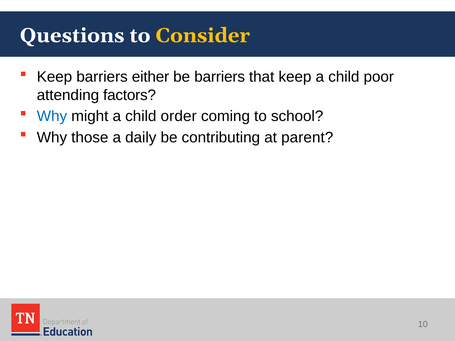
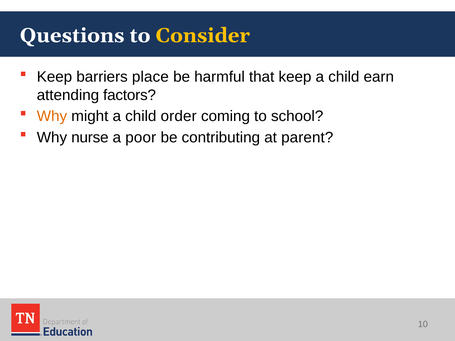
either: either -> place
be barriers: barriers -> harmful
poor: poor -> earn
Why at (52, 116) colour: blue -> orange
those: those -> nurse
daily: daily -> poor
